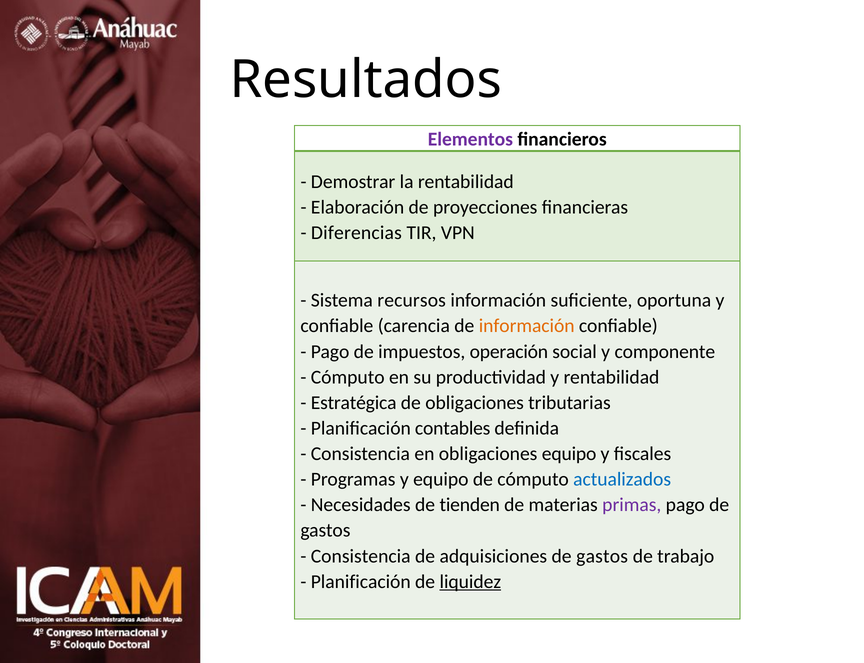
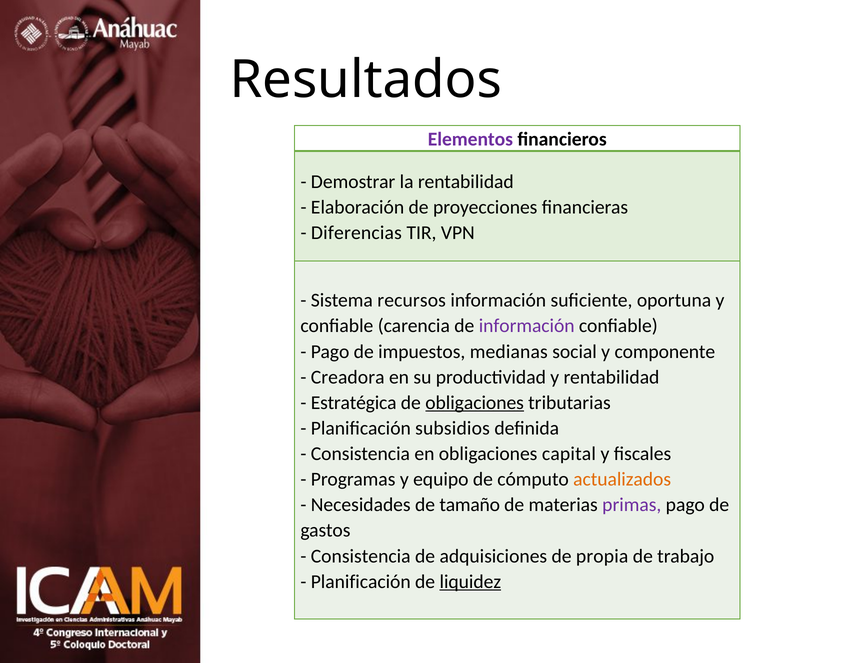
información at (527, 326) colour: orange -> purple
operación: operación -> medianas
Cómputo at (348, 377): Cómputo -> Creadora
obligaciones at (475, 403) underline: none -> present
contables: contables -> subsidios
obligaciones equipo: equipo -> capital
actualizados colour: blue -> orange
tienden: tienden -> tamaño
adquisiciones de gastos: gastos -> propia
